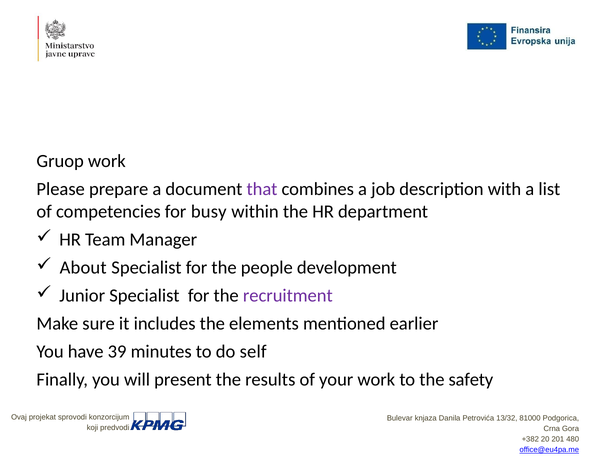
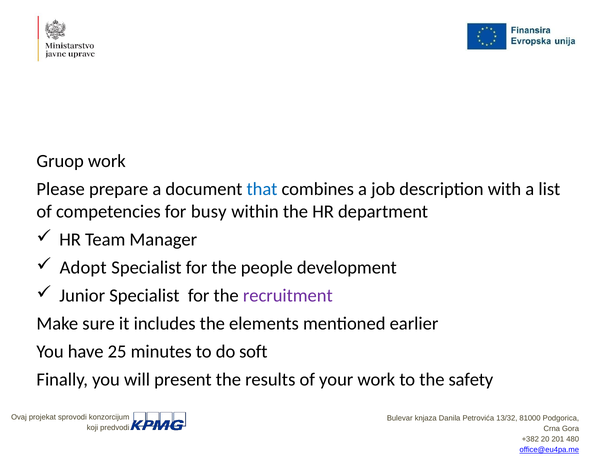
that colour: purple -> blue
About: About -> Adopt
39: 39 -> 25
self: self -> soft
